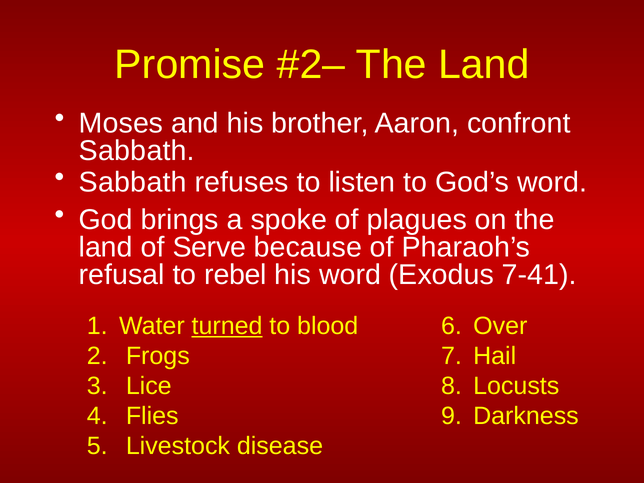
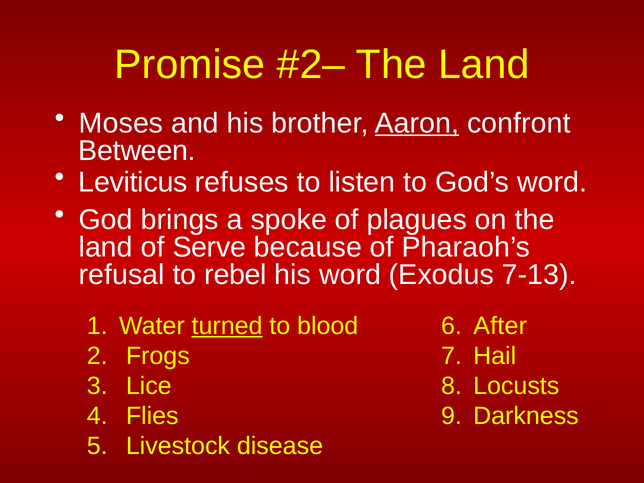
Aaron underline: none -> present
Sabbath at (137, 151): Sabbath -> Between
Sabbath at (133, 182): Sabbath -> Leviticus
7-41: 7-41 -> 7-13
Over: Over -> After
